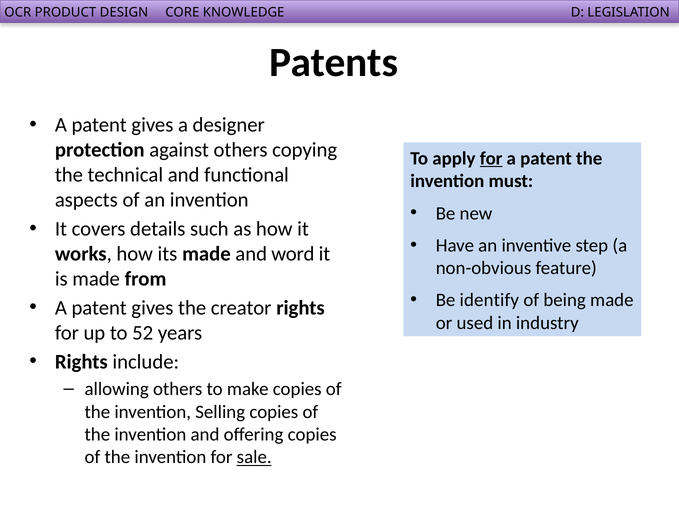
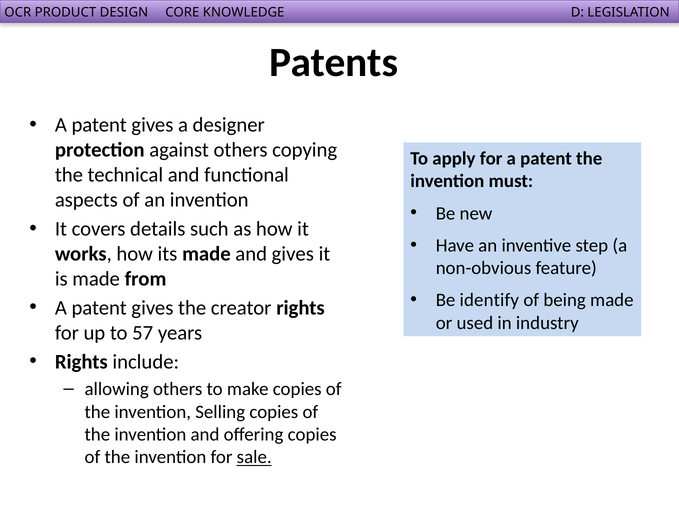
for at (491, 158) underline: present -> none
and word: word -> gives
52: 52 -> 57
